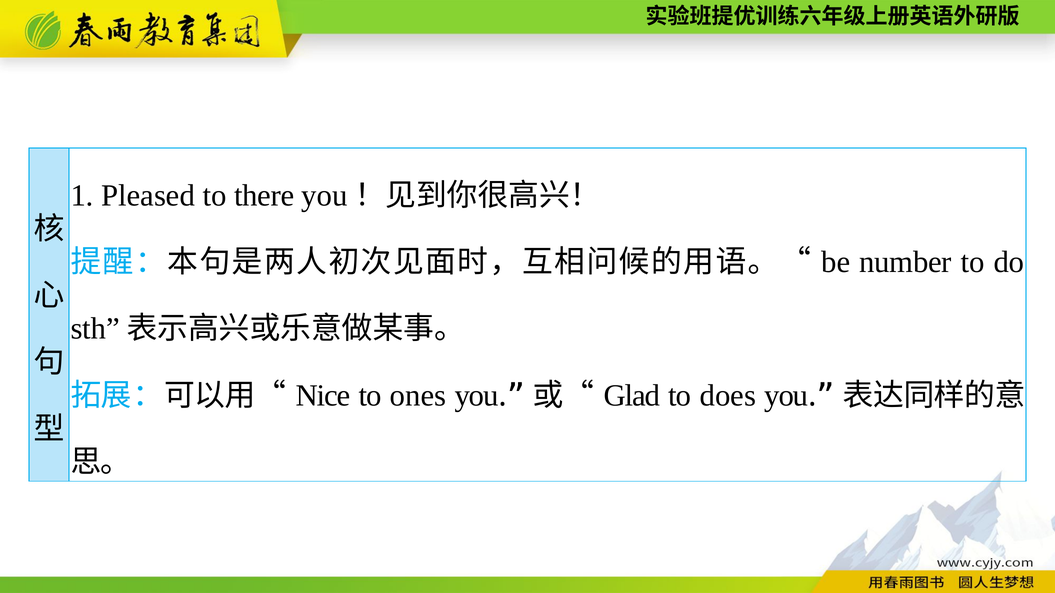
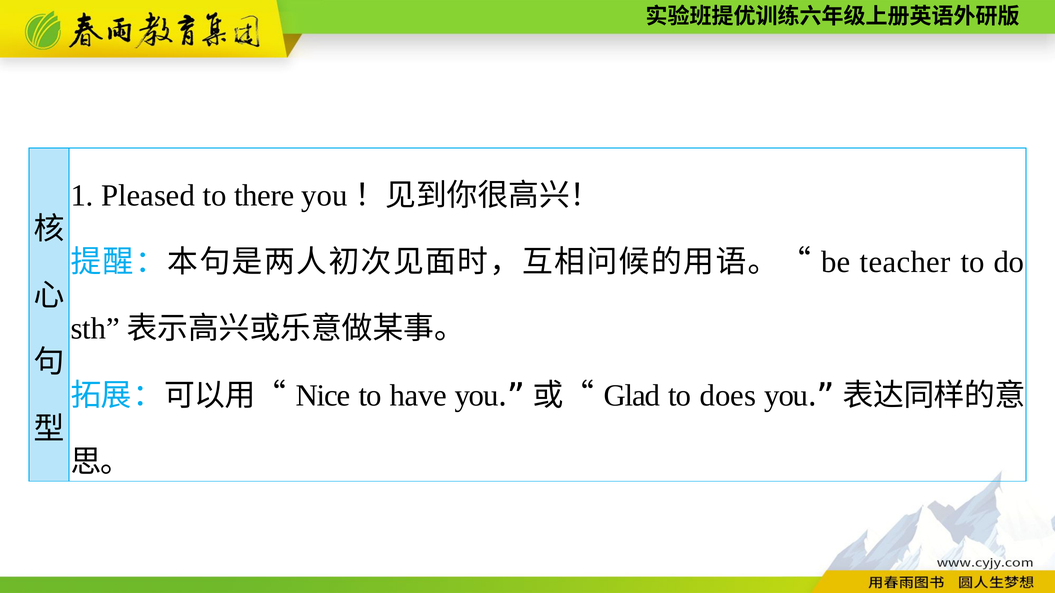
number: number -> teacher
ones: ones -> have
